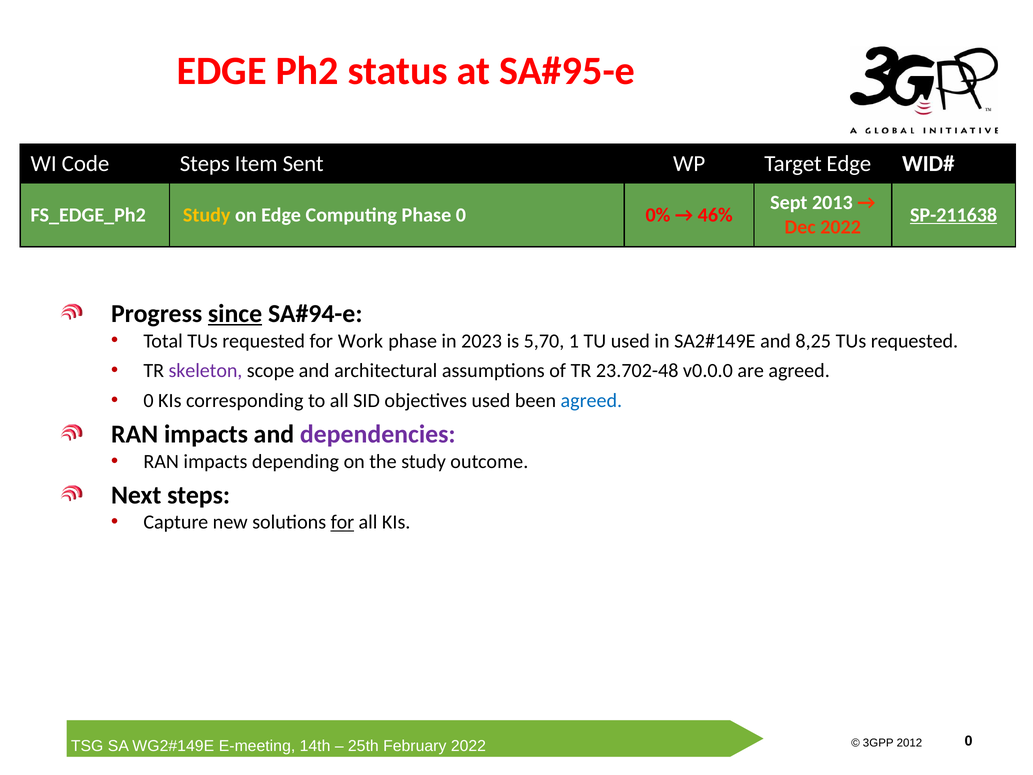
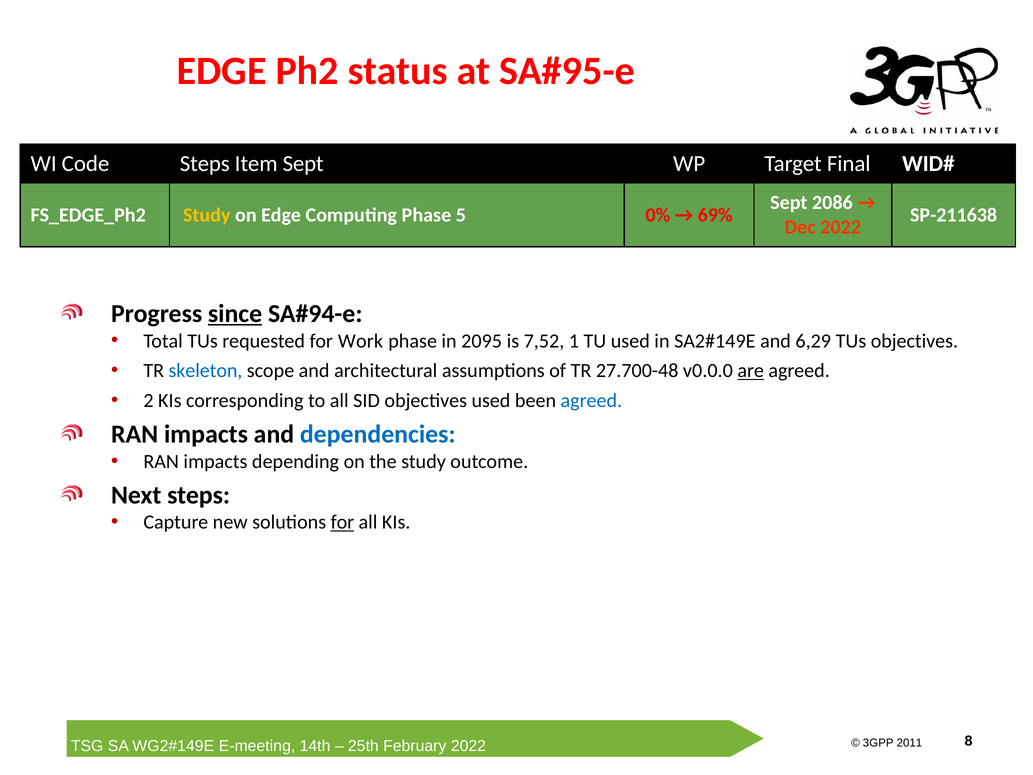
Item Sent: Sent -> Sept
Target Edge: Edge -> Final
2013: 2013 -> 2086
Phase 0: 0 -> 5
46%: 46% -> 69%
SP-211638 underline: present -> none
2023: 2023 -> 2095
5,70: 5,70 -> 7,52
8,25: 8,25 -> 6,29
requested at (914, 341): requested -> objectives
skeleton colour: purple -> blue
23.702-48: 23.702-48 -> 27.700-48
are underline: none -> present
0 at (148, 401): 0 -> 2
dependencies colour: purple -> blue
2012 at (909, 743): 2012 -> 2011
2022 0: 0 -> 8
